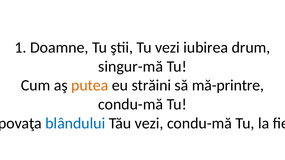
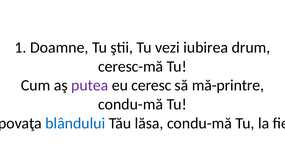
singur-mă: singur-mă -> ceresc-mă
putea colour: orange -> purple
străini: străini -> ceresc
Tău vezi: vezi -> lăsa
